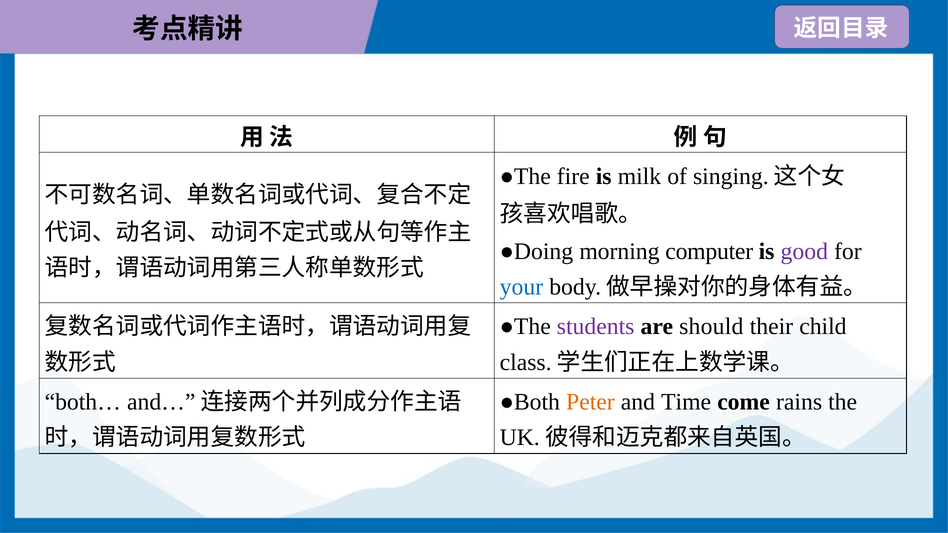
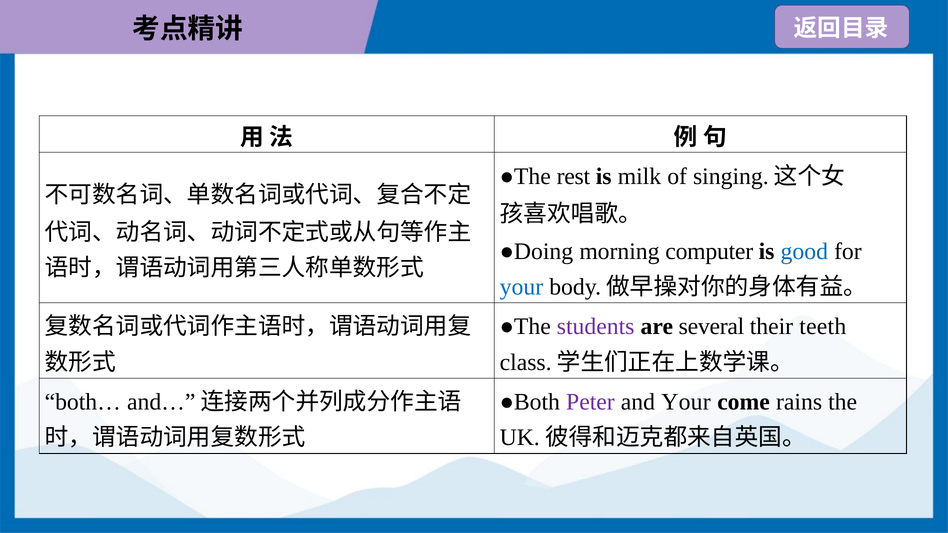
fire: fire -> rest
good colour: purple -> blue
should: should -> several
child: child -> teeth
Peter colour: orange -> purple
and Time: Time -> Your
